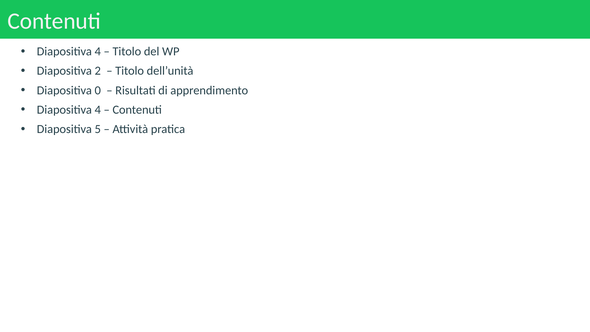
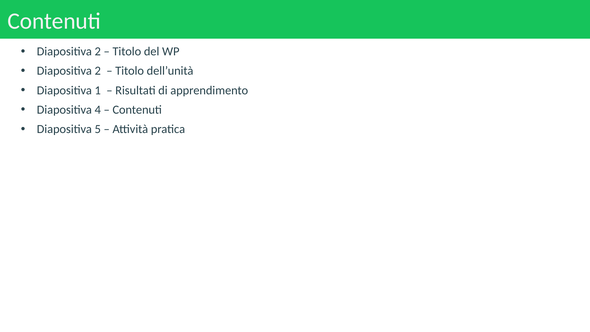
4 at (98, 51): 4 -> 2
0: 0 -> 1
